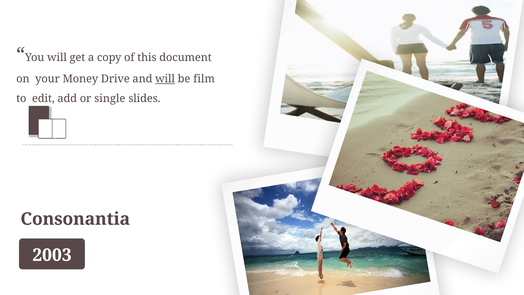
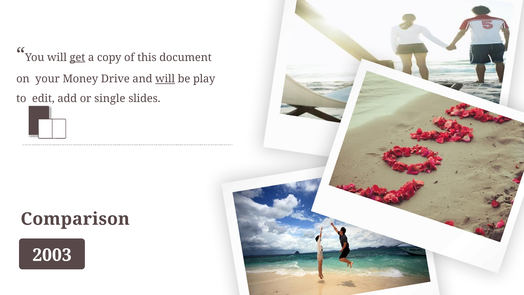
get underline: none -> present
film: film -> play
Consonantia: Consonantia -> Comparison
